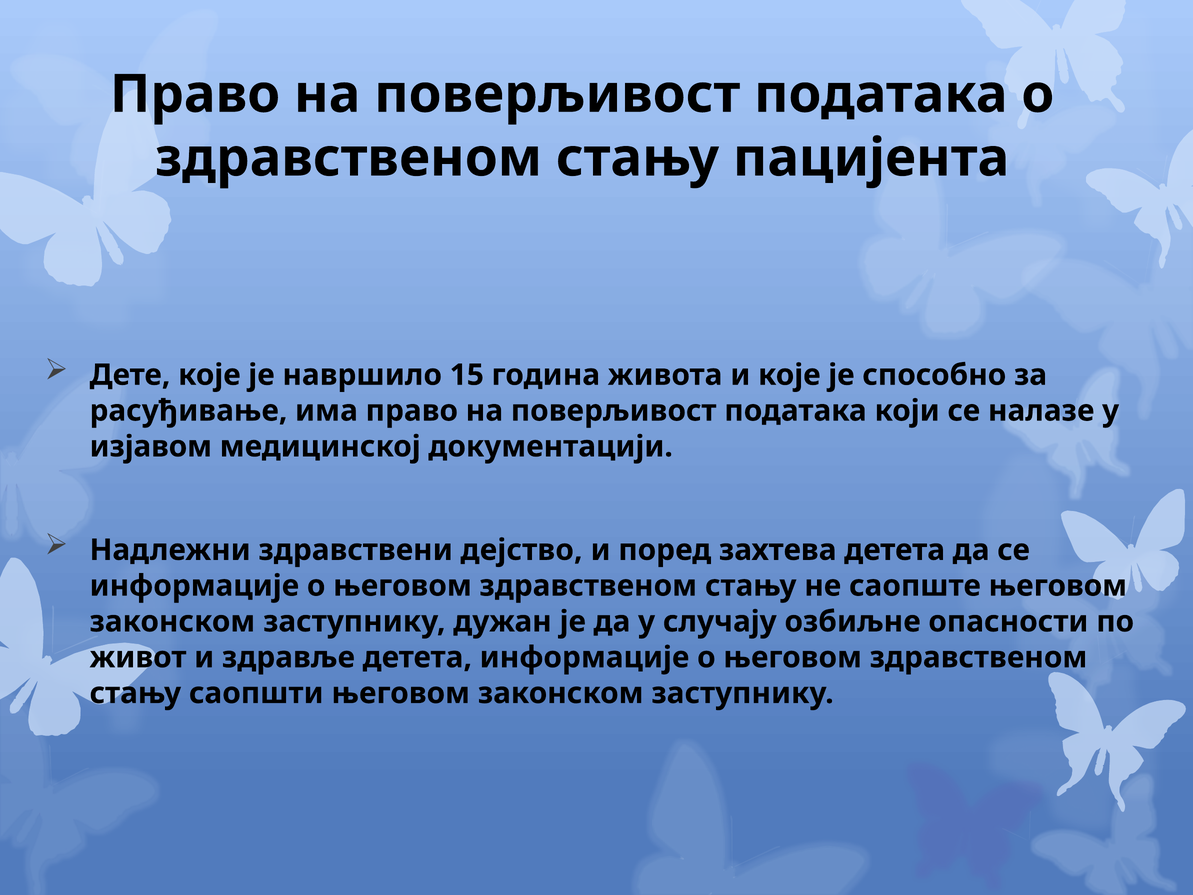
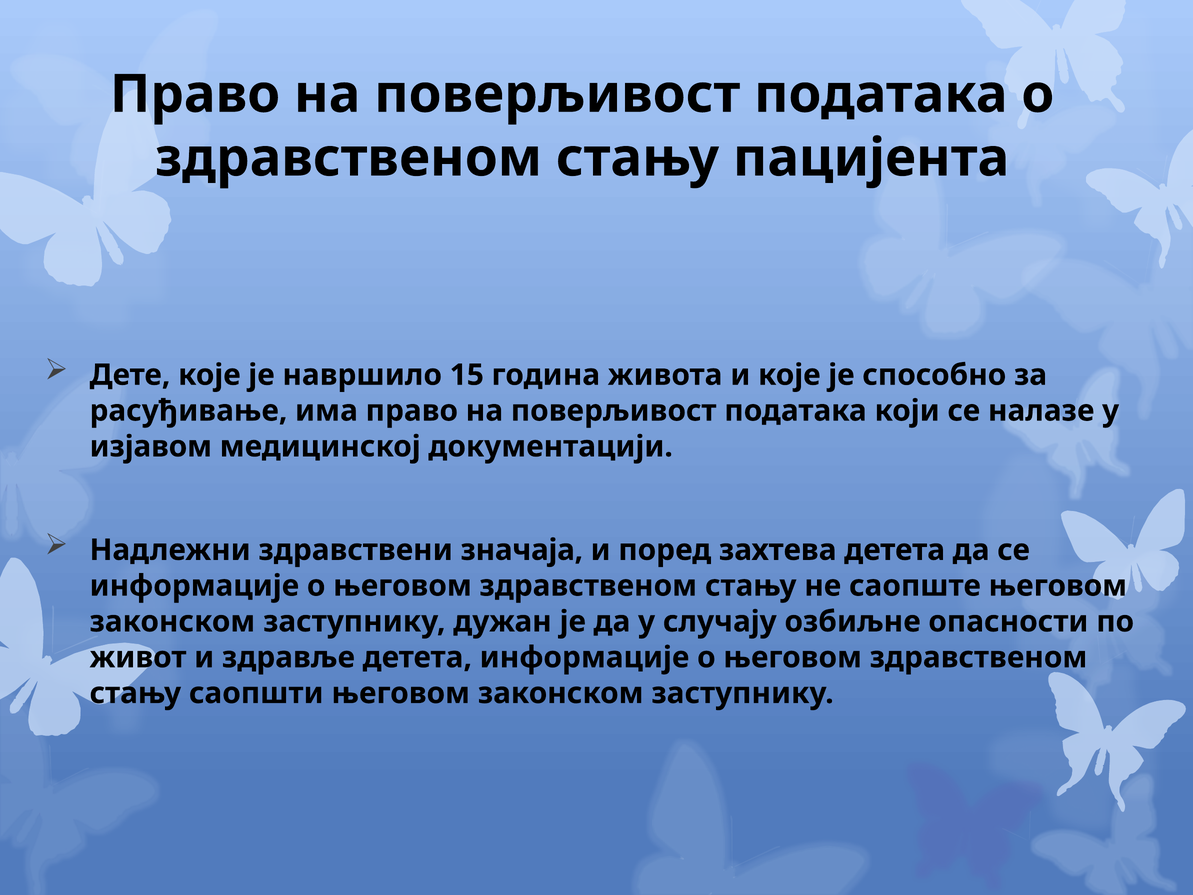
дејство: дејство -> значаја
